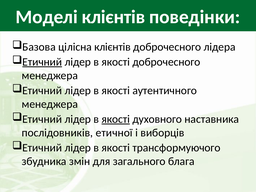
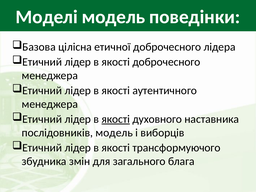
Моделі клієнтів: клієнтів -> модель
цілісна клієнтів: клієнтів -> етичної
Етичний at (42, 62) underline: present -> none
послідовників етичної: етичної -> модель
